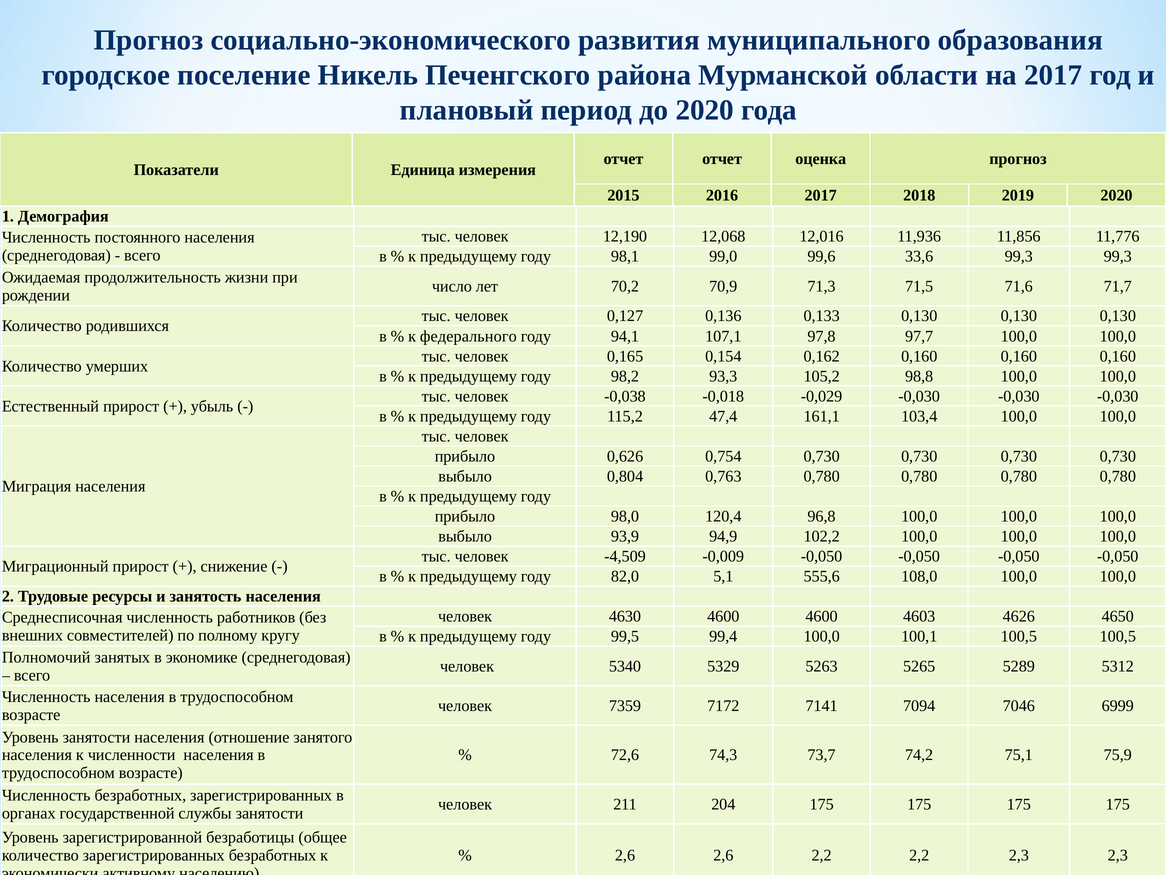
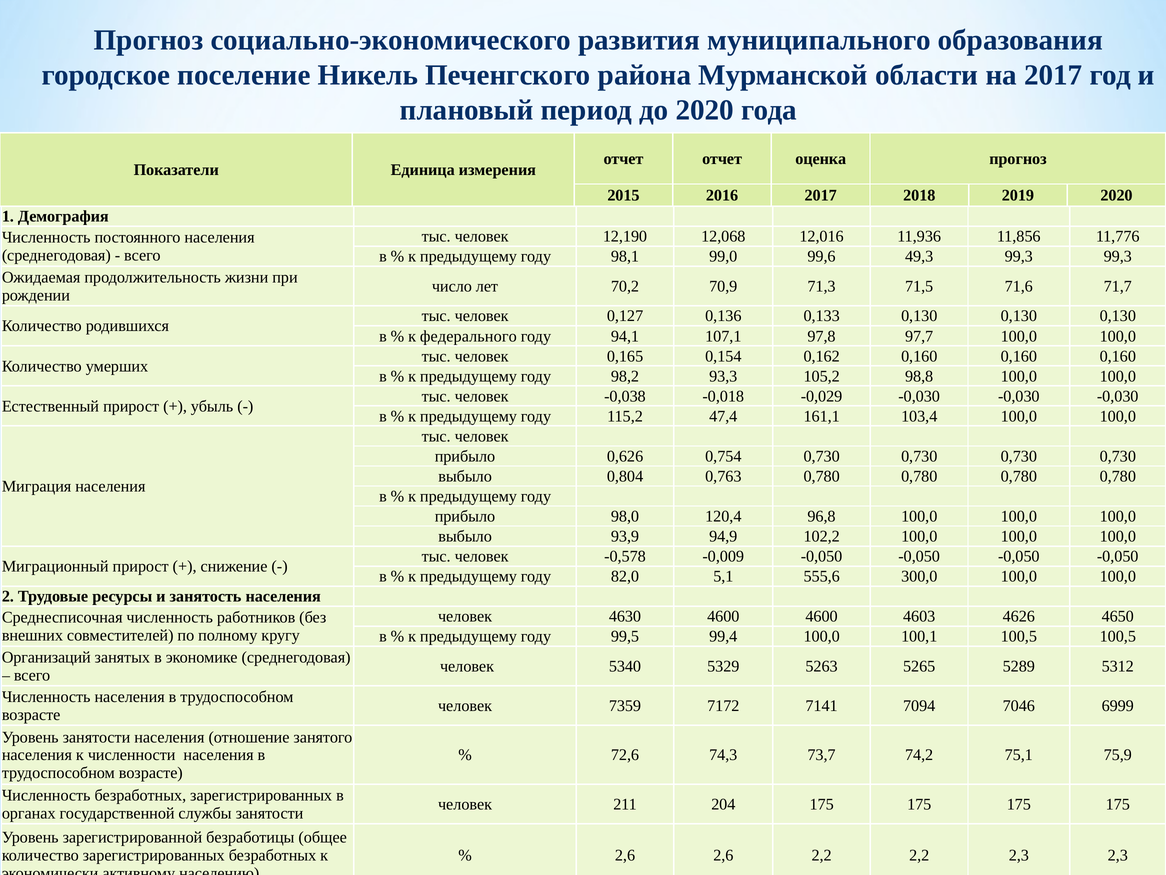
33,6: 33,6 -> 49,3
-4,509: -4,509 -> -0,578
108,0: 108,0 -> 300,0
Полномочий: Полномочий -> Организаций
